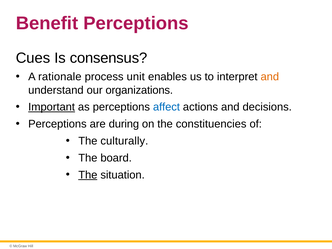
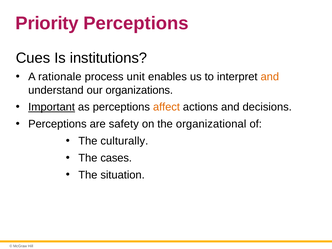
Benefit: Benefit -> Priority
consensus: consensus -> institutions
affect colour: blue -> orange
during: during -> safety
constituencies: constituencies -> organizational
board: board -> cases
The at (88, 175) underline: present -> none
